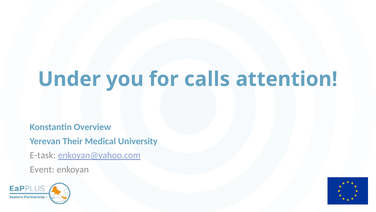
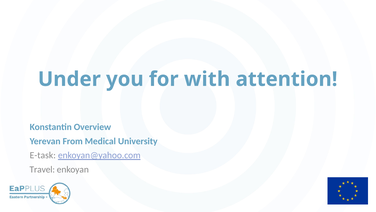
calls: calls -> with
Their: Their -> From
Event: Event -> Travel
